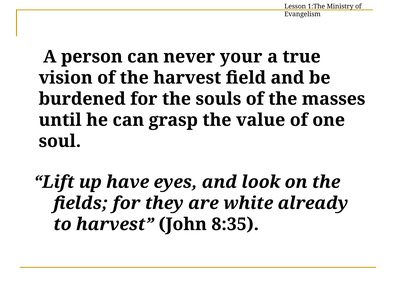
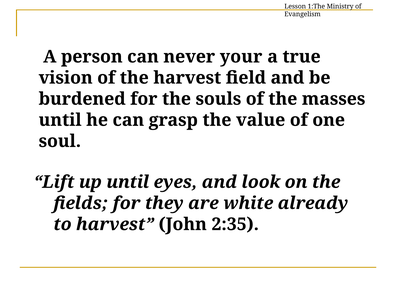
up have: have -> until
8:35: 8:35 -> 2:35
